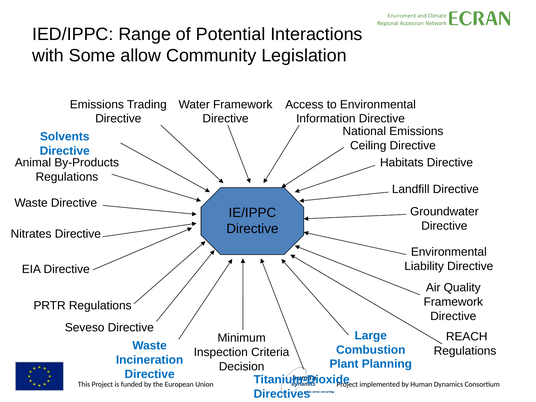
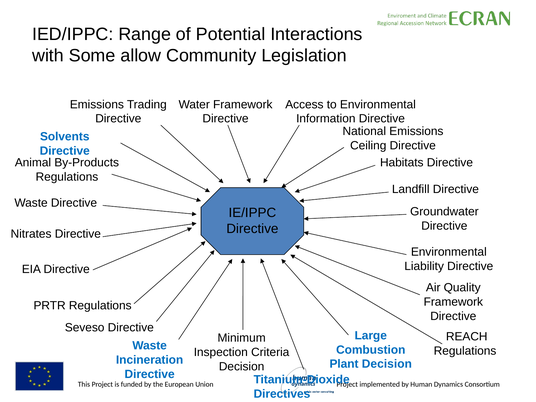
Plant Planning: Planning -> Decision
